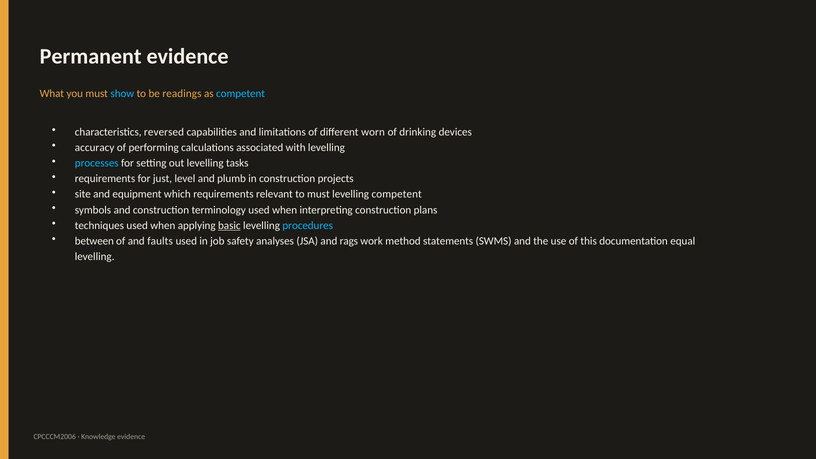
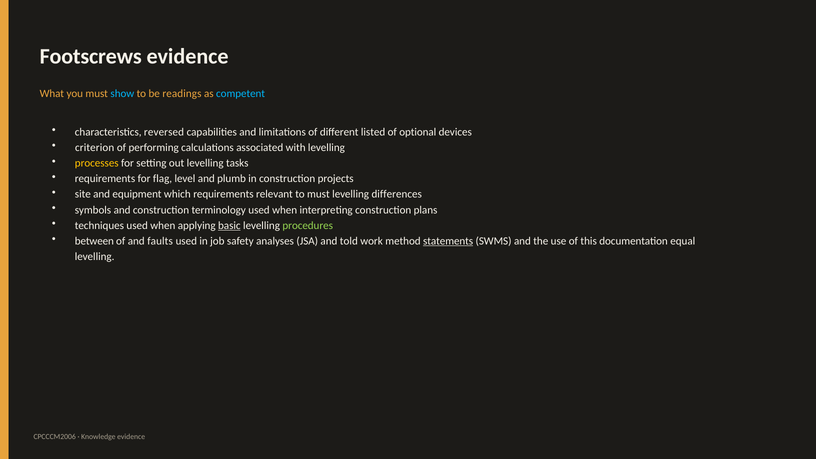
Permanent: Permanent -> Footscrews
worn: worn -> listed
drinking: drinking -> optional
accuracy: accuracy -> criterion
processes colour: light blue -> yellow
just: just -> flag
levelling competent: competent -> differences
procedures colour: light blue -> light green
rags: rags -> told
statements underline: none -> present
